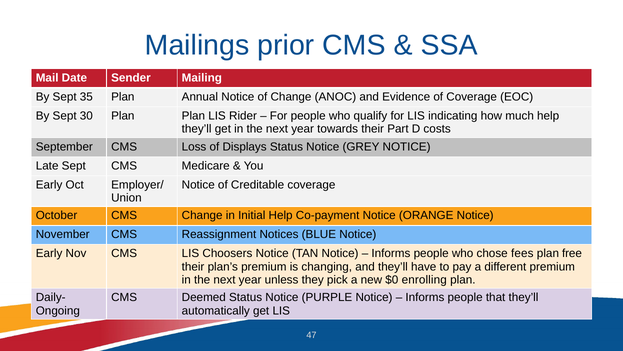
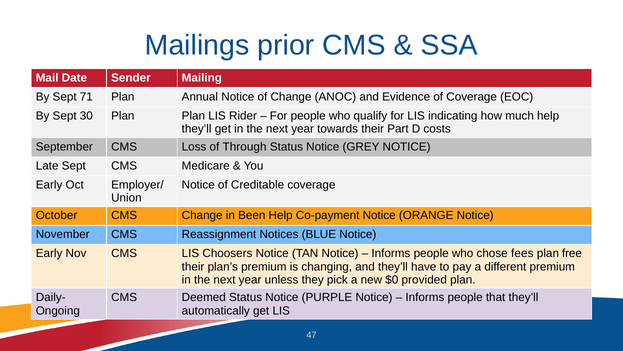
35: 35 -> 71
Displays: Displays -> Through
Initial: Initial -> Been
enrolling: enrolling -> provided
